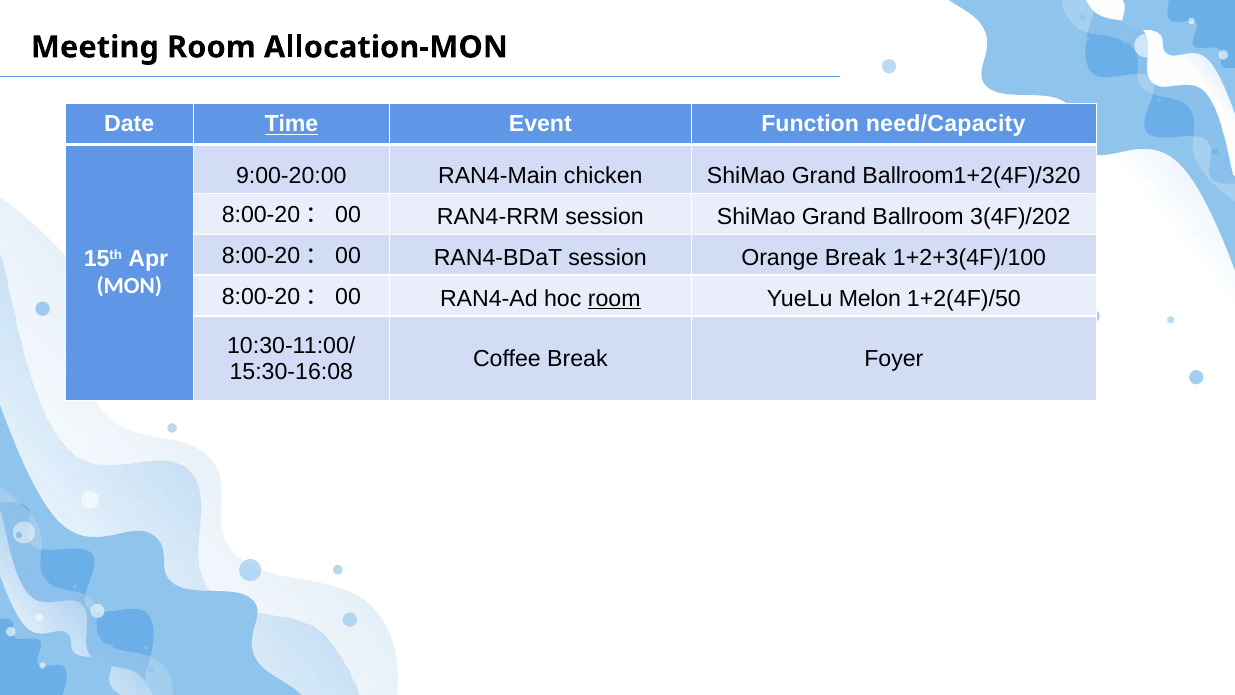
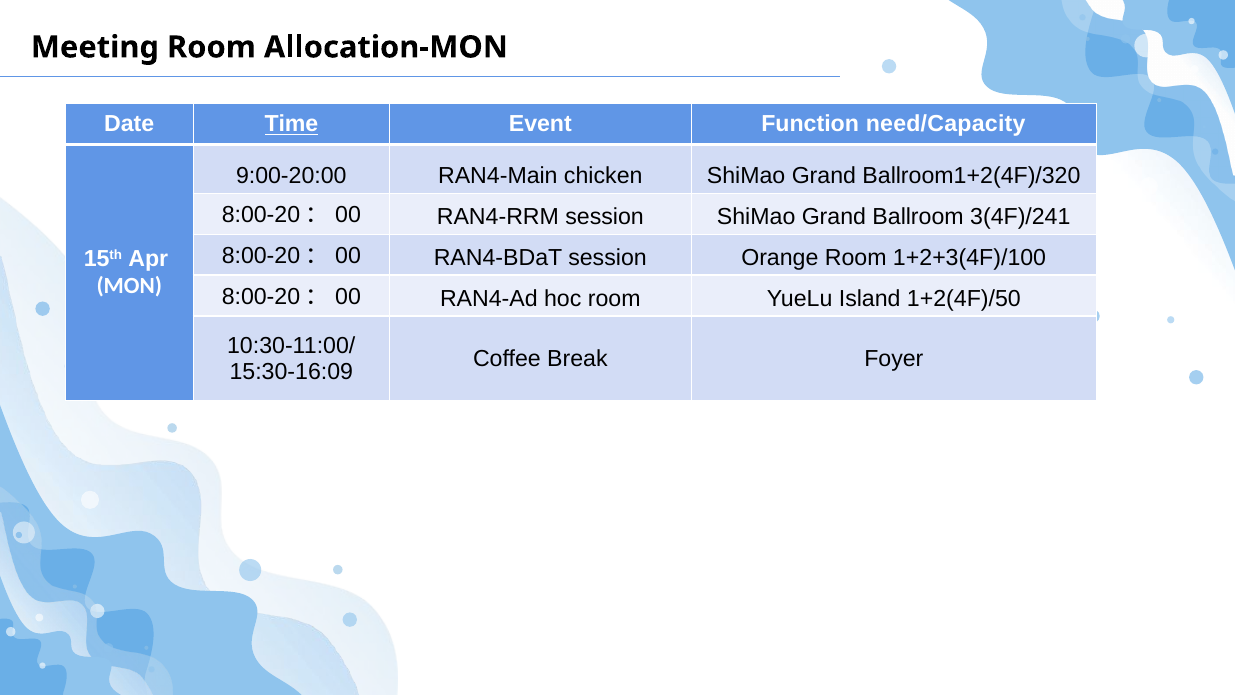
3(4F)/202: 3(4F)/202 -> 3(4F)/241
Orange Break: Break -> Room
room at (614, 299) underline: present -> none
Melon: Melon -> Island
15:30-16:08: 15:30-16:08 -> 15:30-16:09
